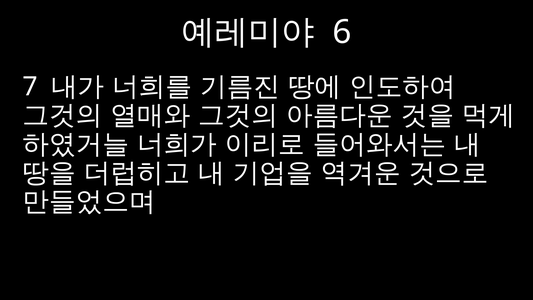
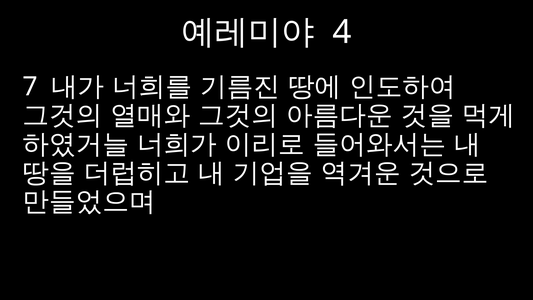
6: 6 -> 4
